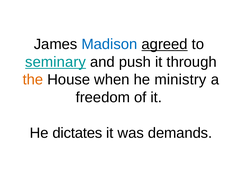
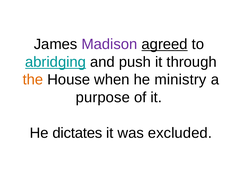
Madison colour: blue -> purple
seminary: seminary -> abridging
freedom: freedom -> purpose
demands: demands -> excluded
